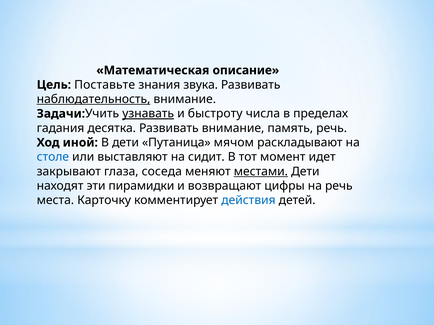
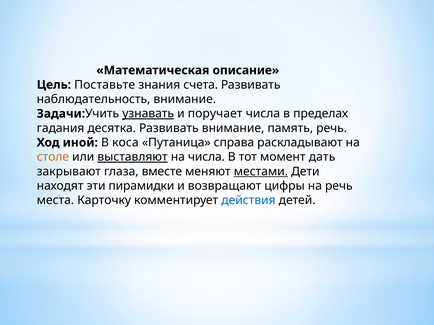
звука: звука -> счета
наблюдательность underline: present -> none
быстроту: быстроту -> поручает
В дети: дети -> коса
мячом: мячом -> справа
столе colour: blue -> orange
выставляют underline: none -> present
на сидит: сидит -> числа
идет: идет -> дать
соседа: соседа -> вместе
